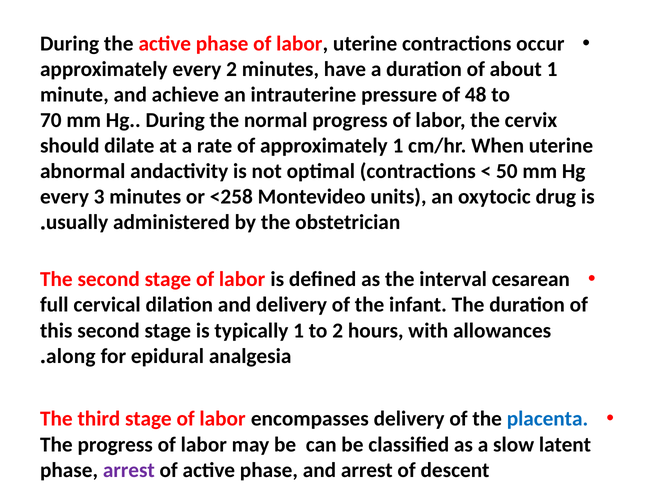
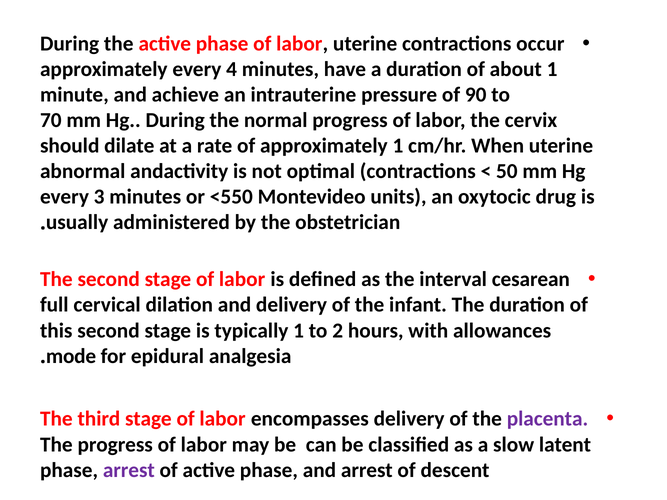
every 2: 2 -> 4
48: 48 -> 90
<258: <258 -> <550
along: along -> mode
placenta colour: blue -> purple
